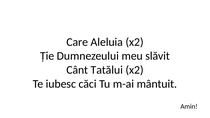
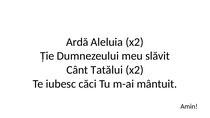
Care: Care -> Ardă
